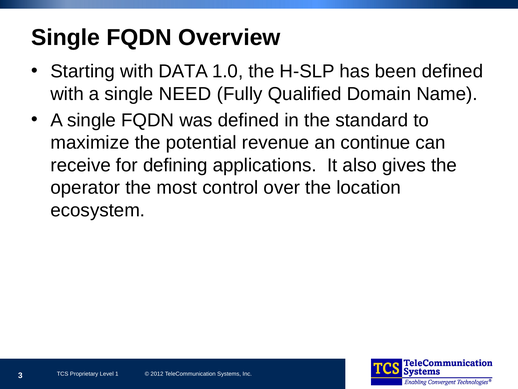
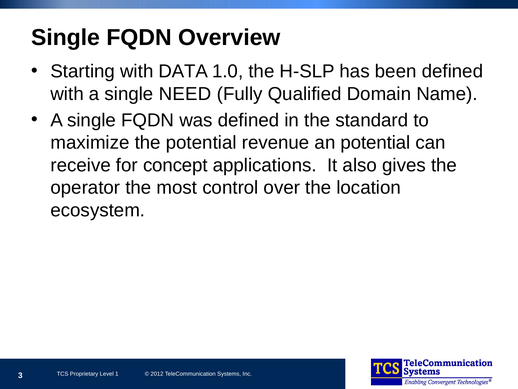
an continue: continue -> potential
defining: defining -> concept
